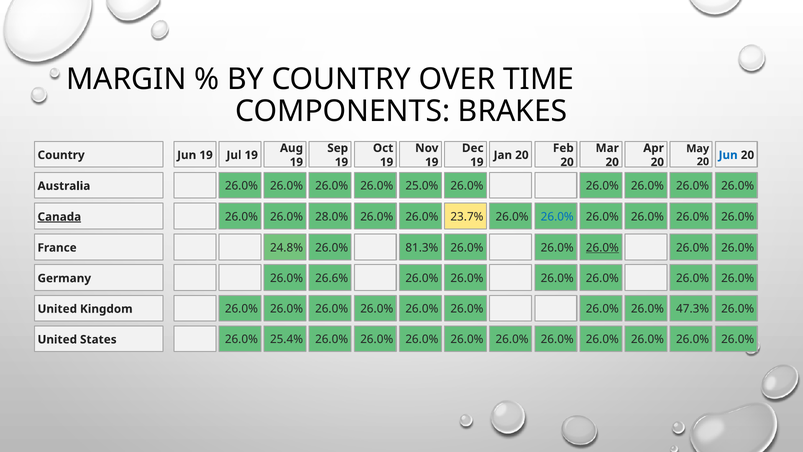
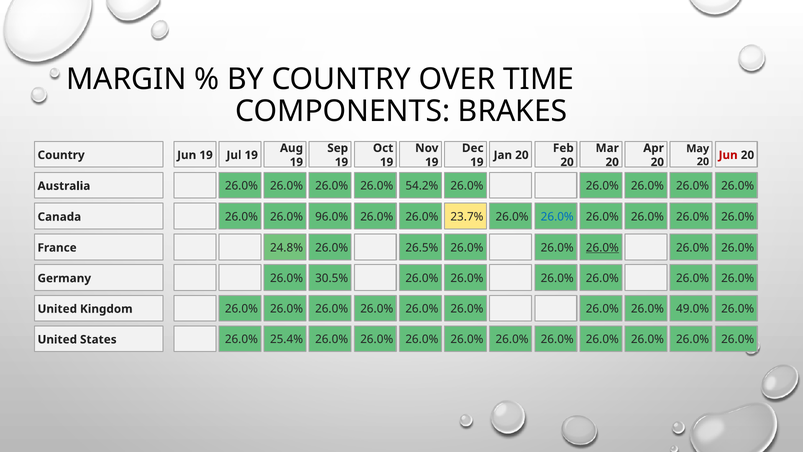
Jun at (728, 155) colour: blue -> red
25.0%: 25.0% -> 54.2%
28.0%: 28.0% -> 96.0%
Canada underline: present -> none
81.3%: 81.3% -> 26.5%
26.6%: 26.6% -> 30.5%
47.3%: 47.3% -> 49.0%
